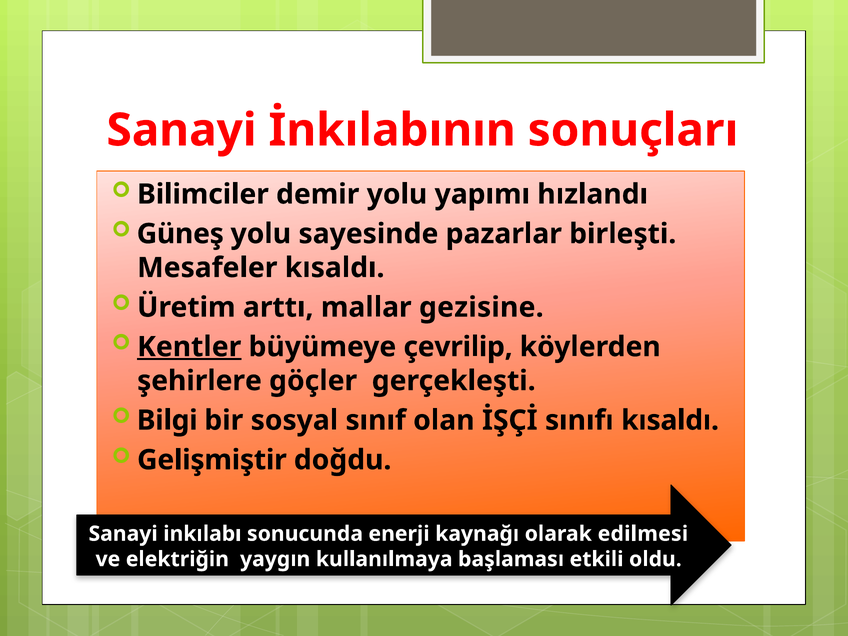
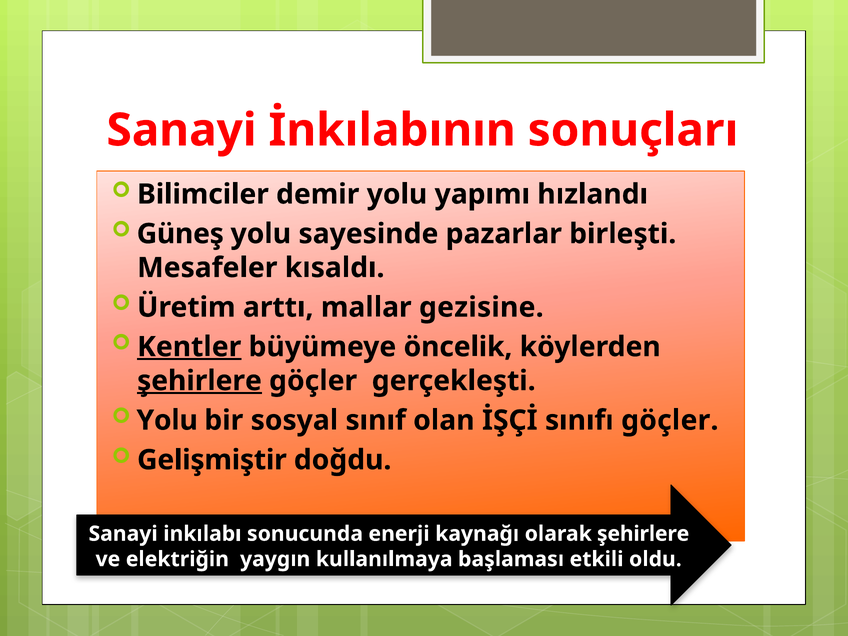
çevrilip: çevrilip -> öncelik
şehirlere at (199, 381) underline: none -> present
Bilgi at (167, 420): Bilgi -> Yolu
sınıfı kısaldı: kısaldı -> göçler
olarak edilmesi: edilmesi -> şehirlere
